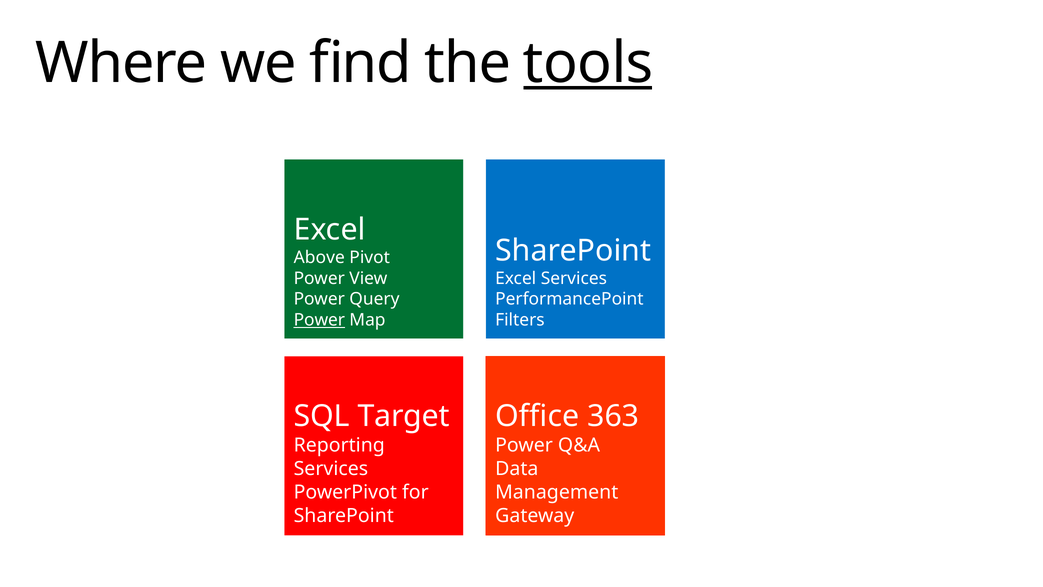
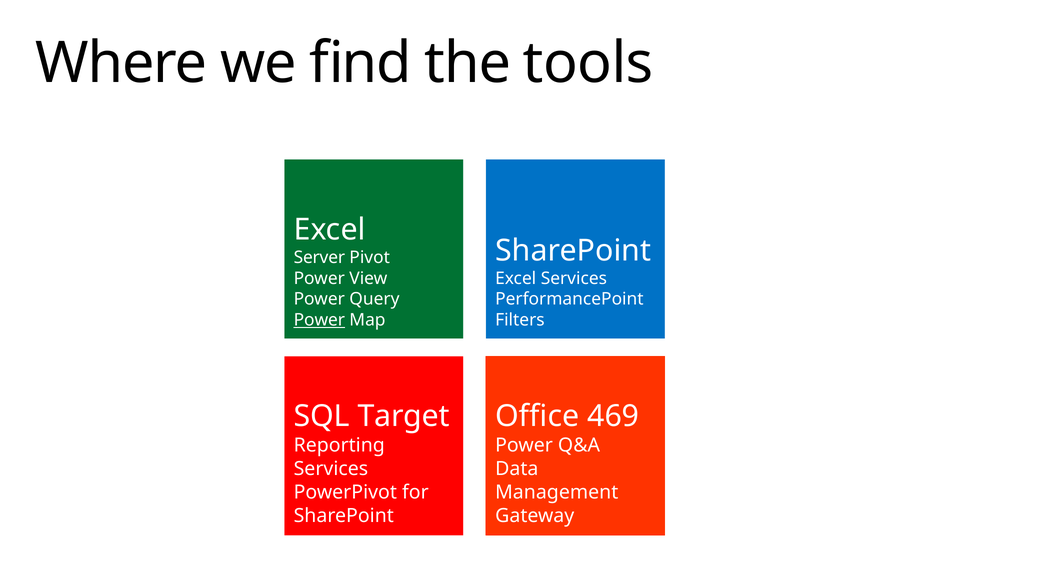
tools underline: present -> none
Above: Above -> Server
363: 363 -> 469
